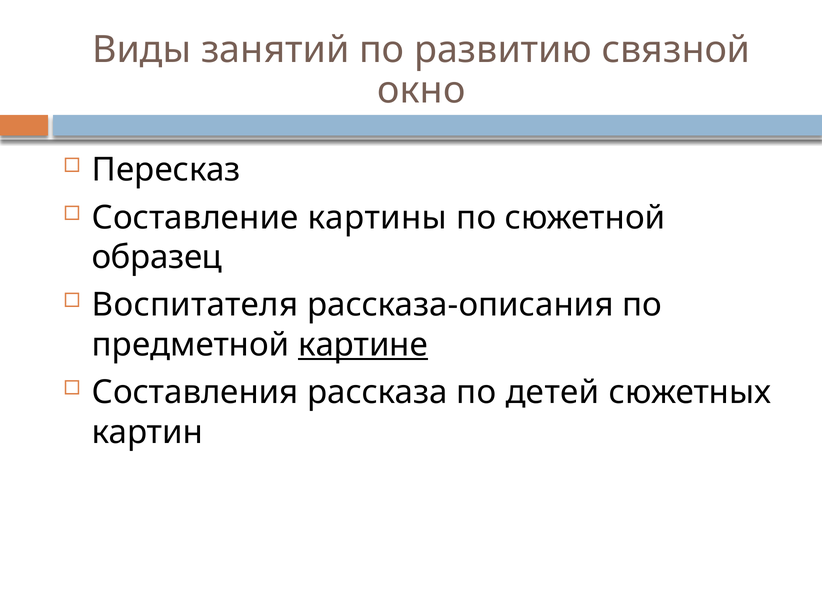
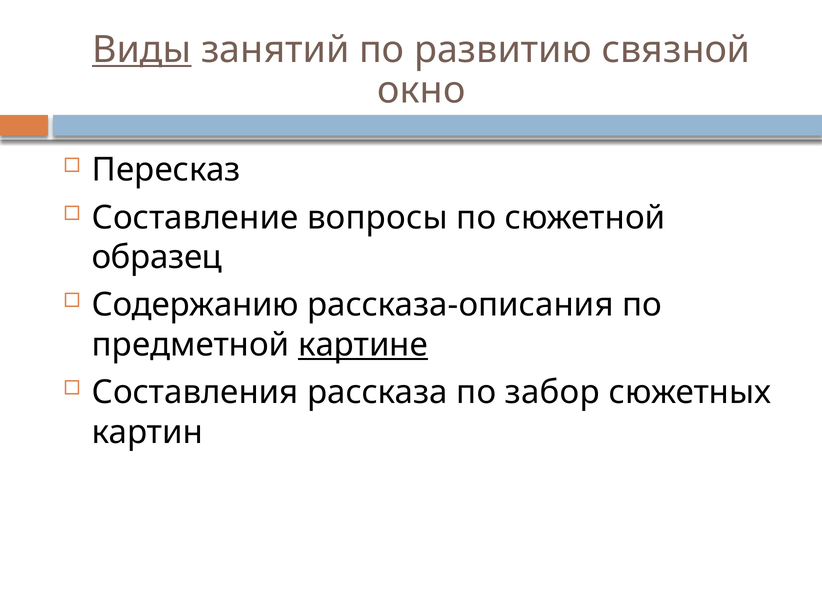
Виды underline: none -> present
картины: картины -> вопросы
Воспитателя: Воспитателя -> Содержанию
детей: детей -> забор
